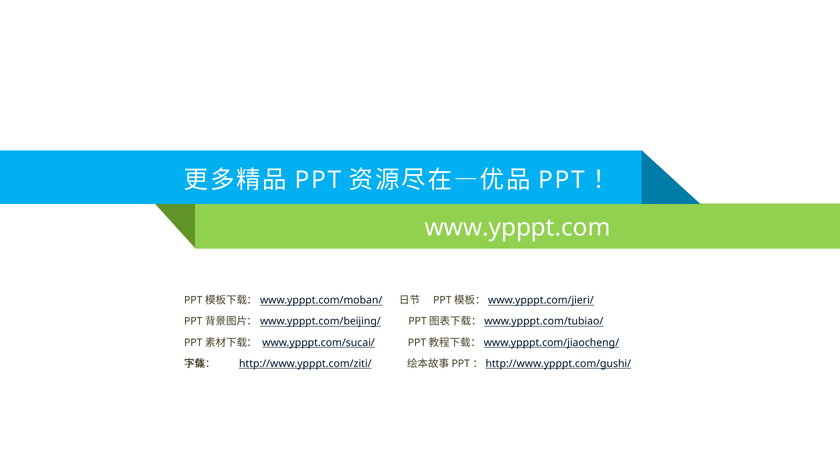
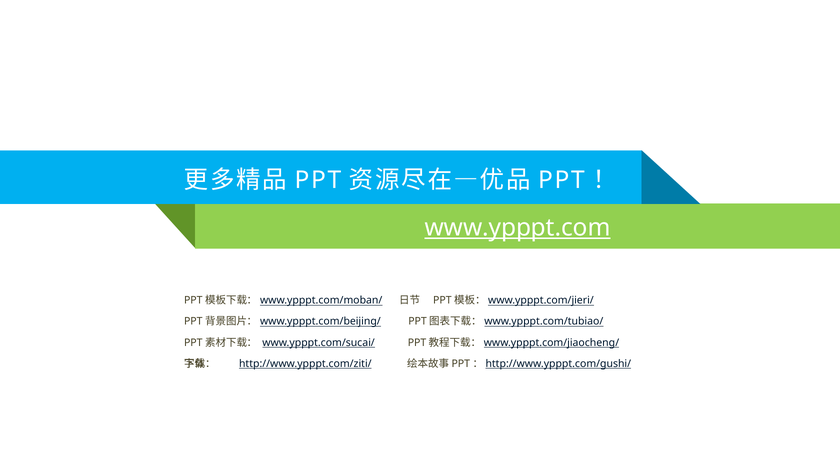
www.ypppt.com underline: none -> present
